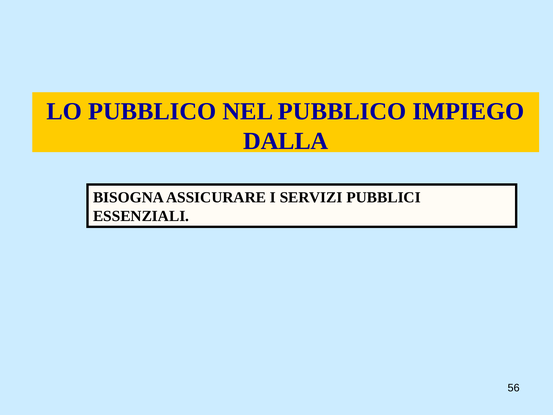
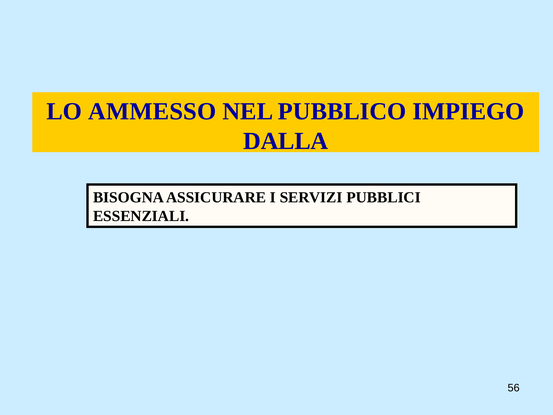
LO PUBBLICO: PUBBLICO -> AMMESSO
